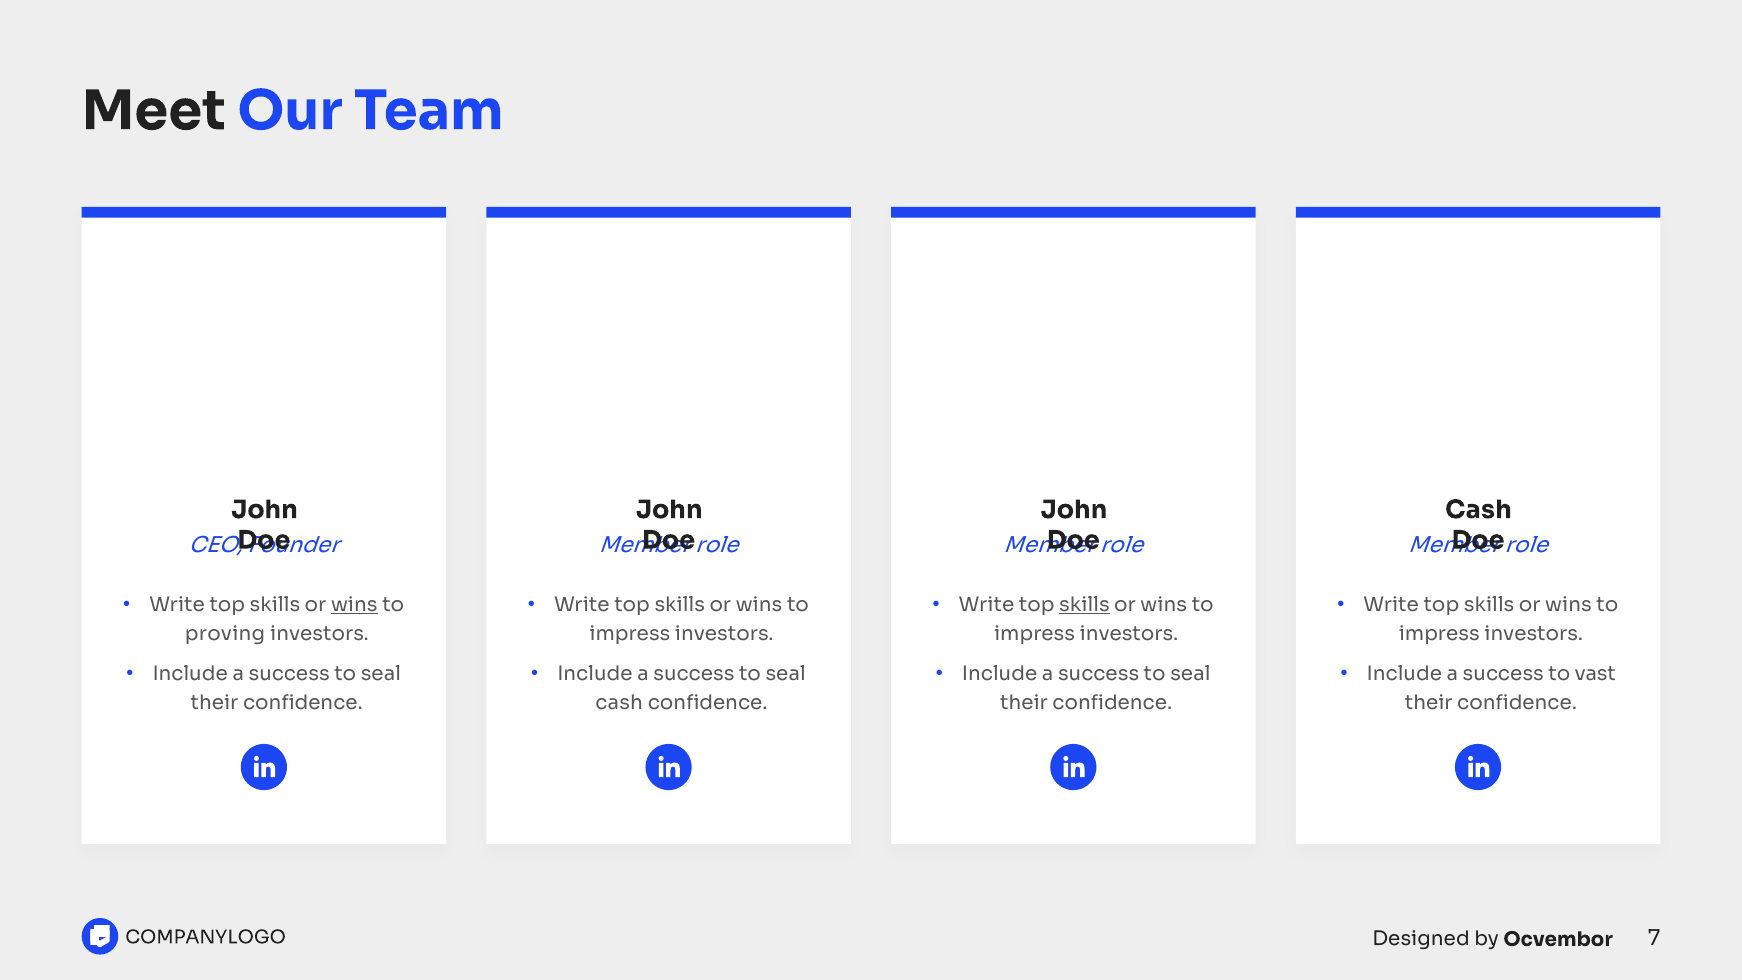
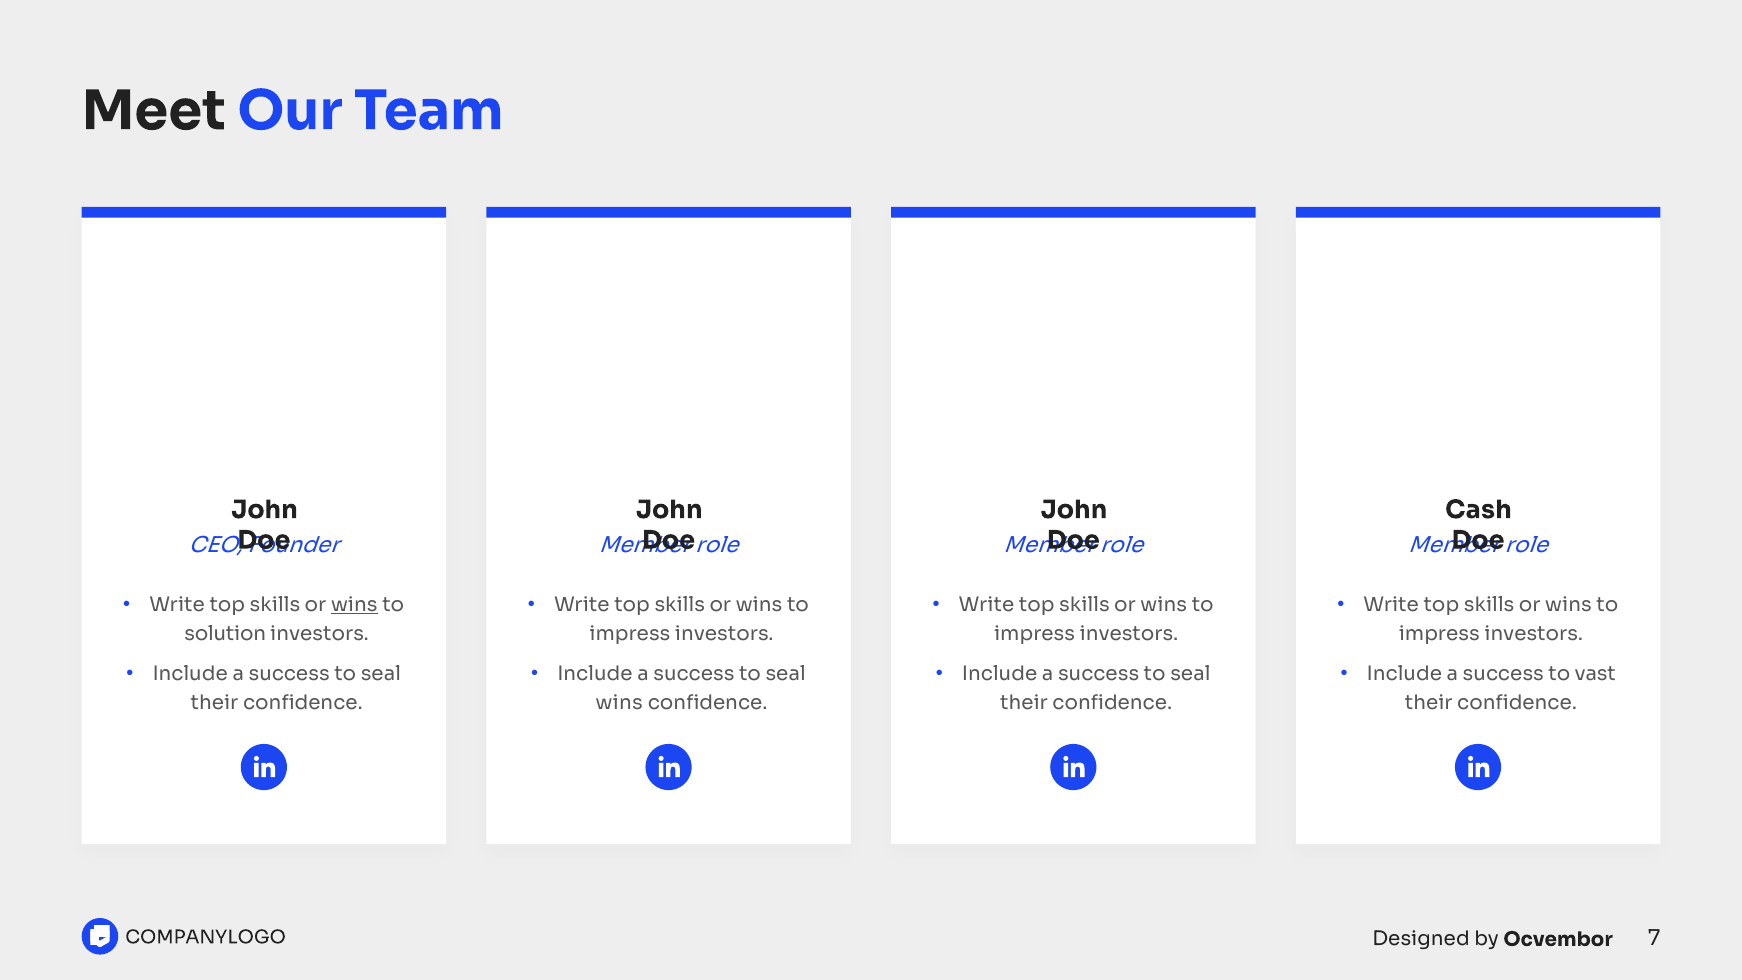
skills at (1084, 605) underline: present -> none
proving: proving -> solution
cash at (619, 702): cash -> wins
